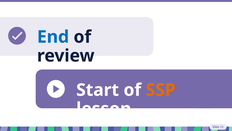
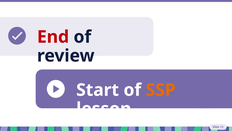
End colour: blue -> red
